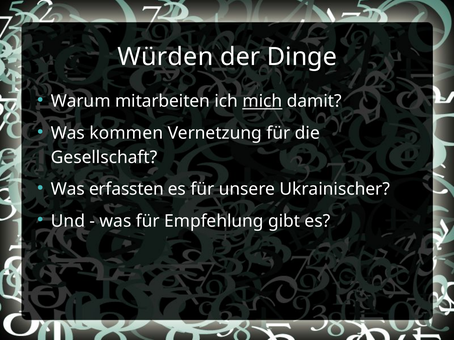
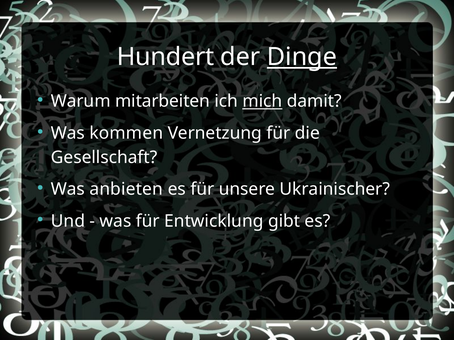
Würden: Würden -> Hundert
Dinge underline: none -> present
erfassten: erfassten -> anbieten
Empfehlung: Empfehlung -> Entwicklung
